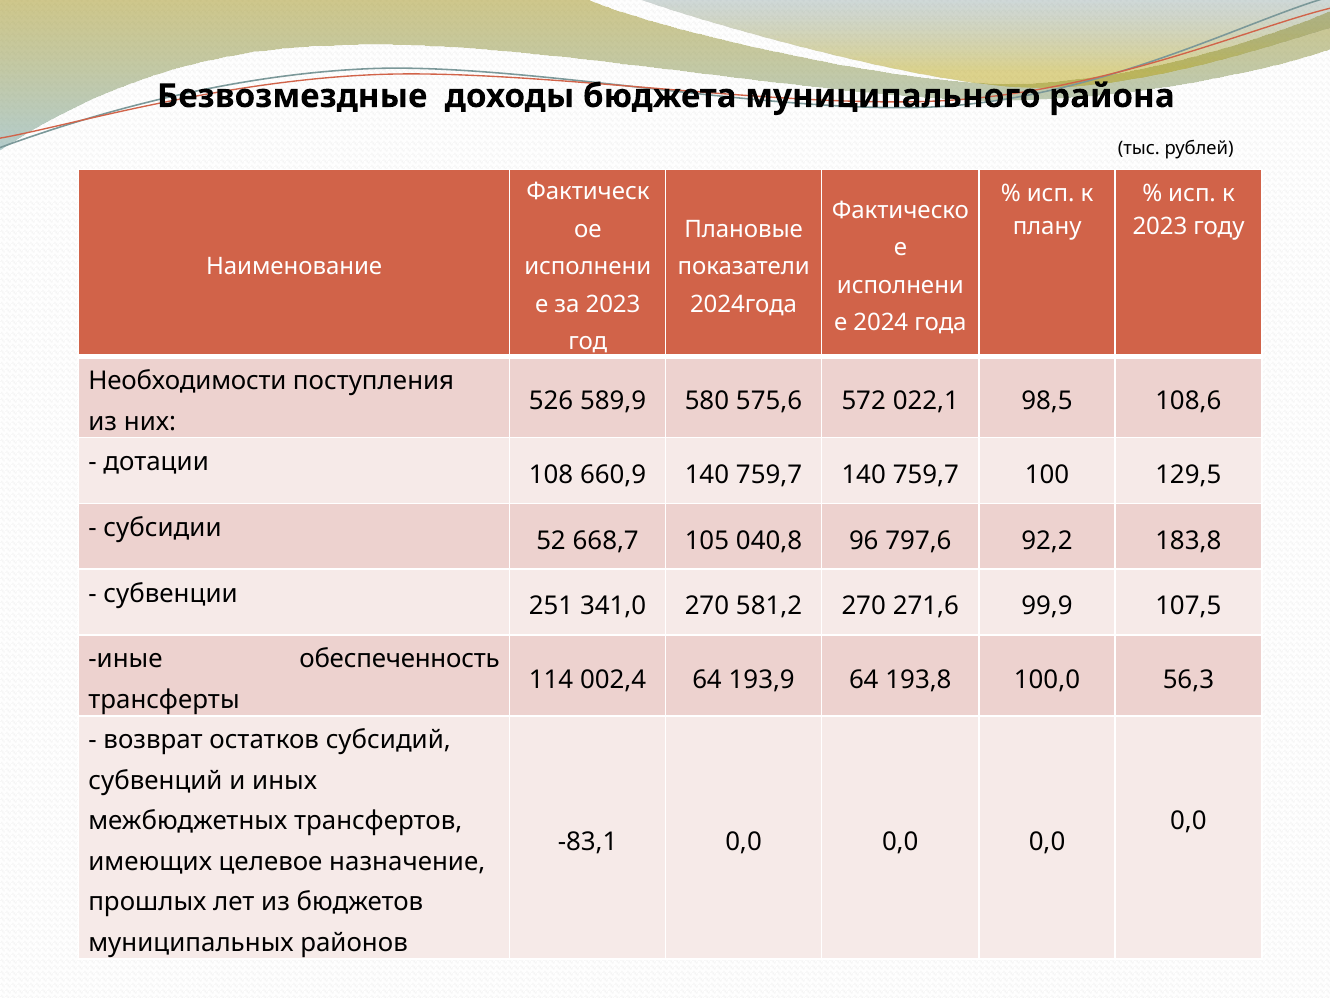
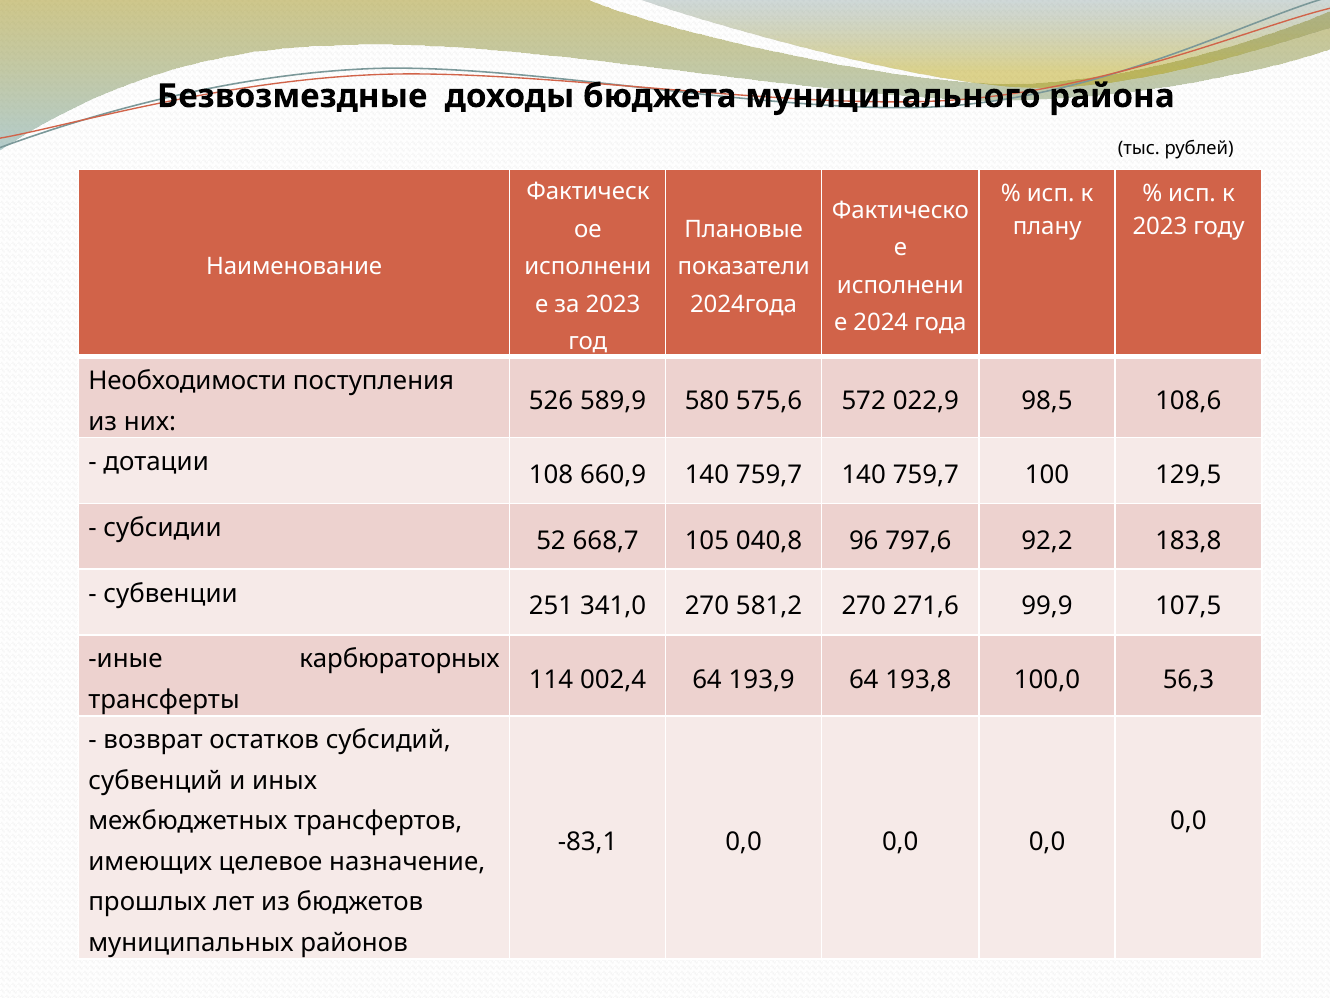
022,1: 022,1 -> 022,9
обеспеченность: обеспеченность -> карбюраторных
